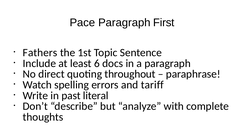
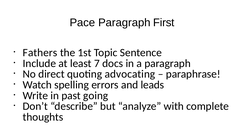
6: 6 -> 7
throughout: throughout -> advocating
tariff: tariff -> leads
literal: literal -> going
